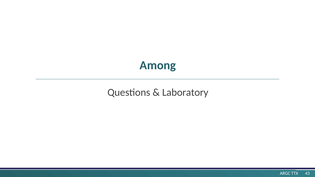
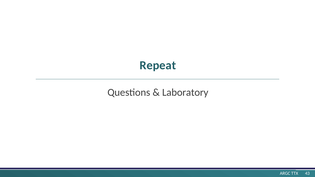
Among: Among -> Repeat
